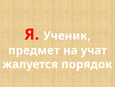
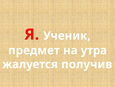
учат: учат -> утра
порядок: порядок -> получив
